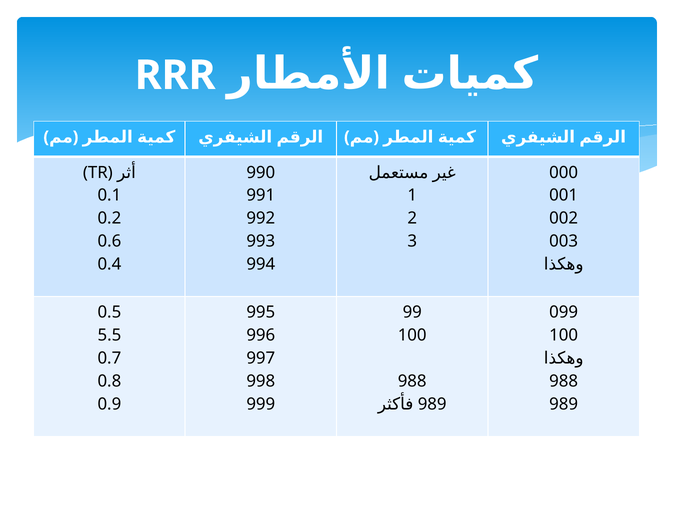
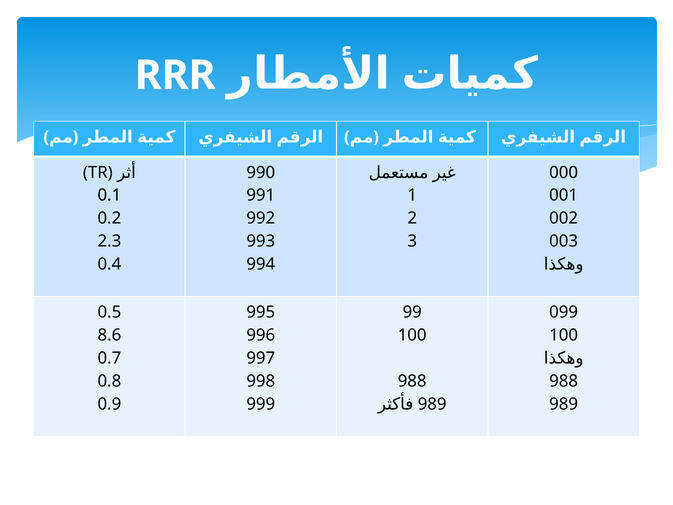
0.6: 0.6 -> 2.3
5.5: 5.5 -> 8.6
